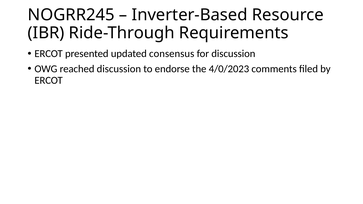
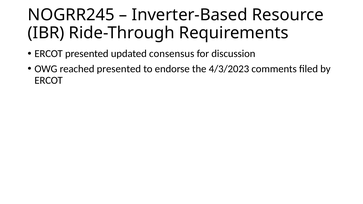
reached discussion: discussion -> presented
4/0/2023: 4/0/2023 -> 4/3/2023
